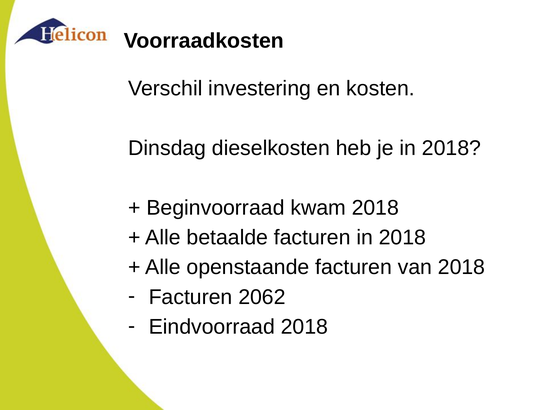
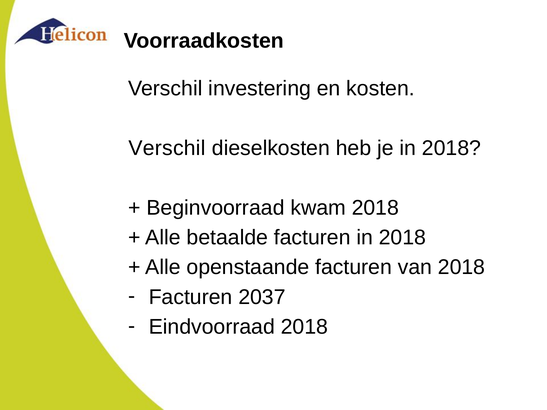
Dinsdag at (167, 148): Dinsdag -> Verschil
2062: 2062 -> 2037
